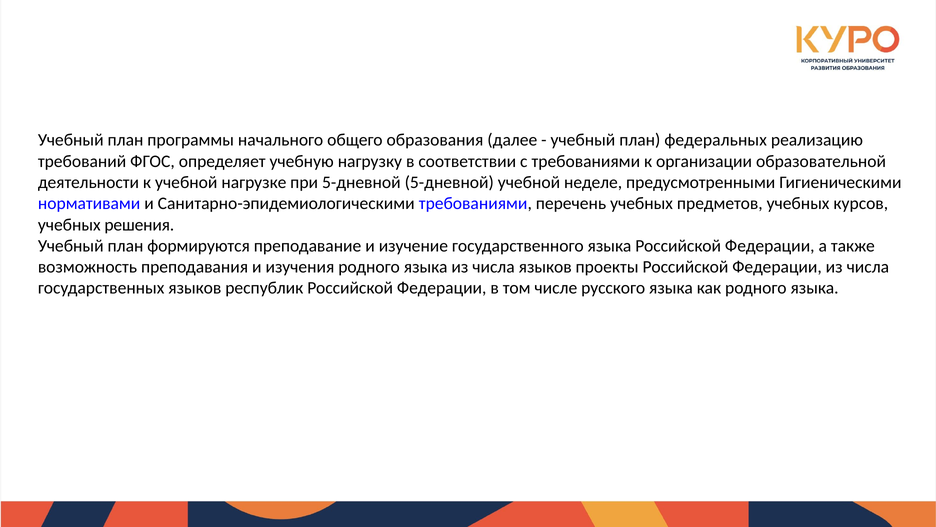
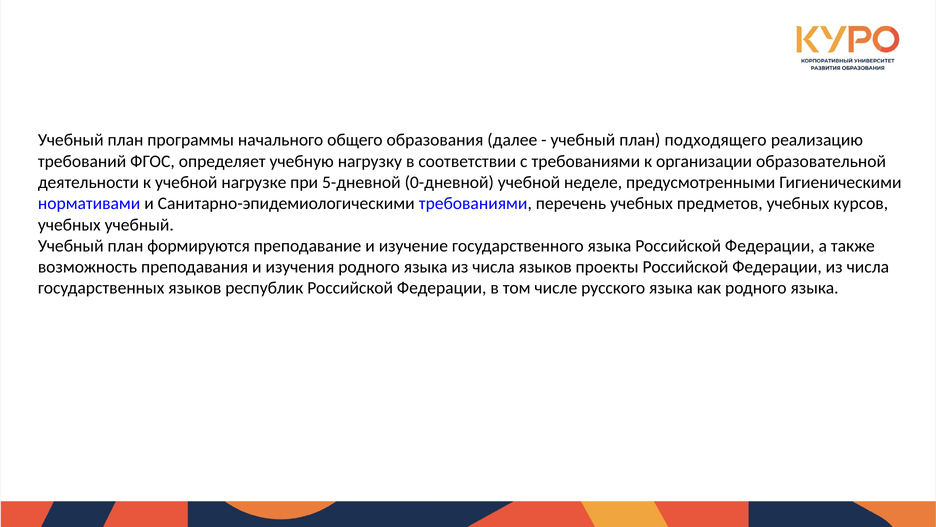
федеральных: федеральных -> подходящего
5-дневной 5-дневной: 5-дневной -> 0-дневной
учебных решения: решения -> учебный
